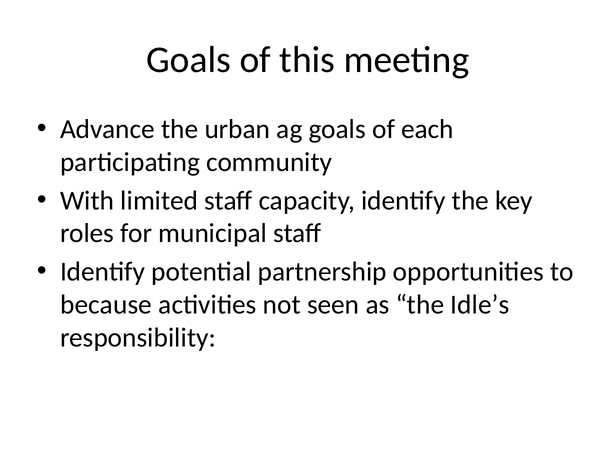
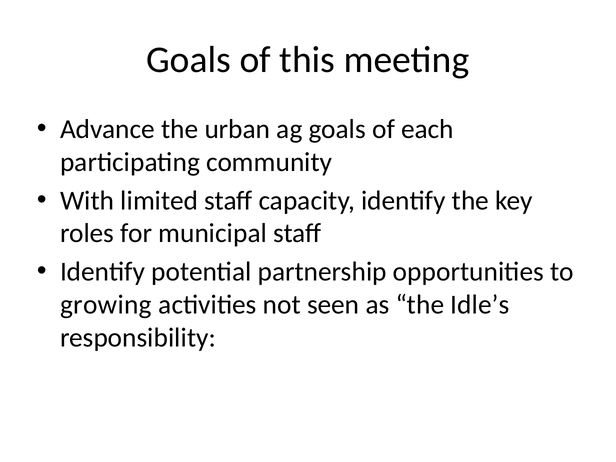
because: because -> growing
